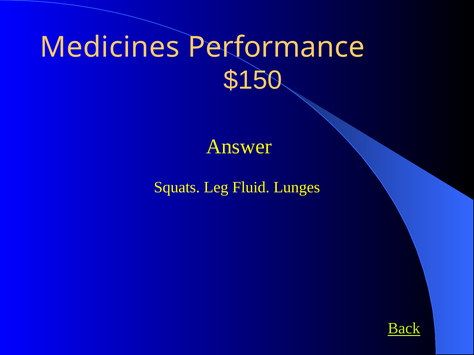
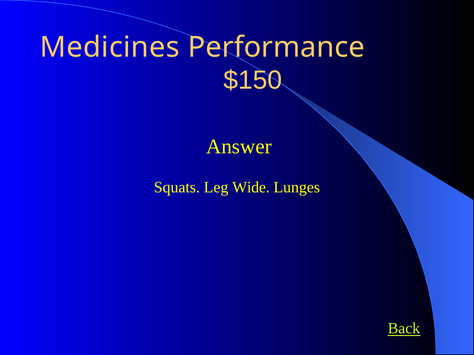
Fluid: Fluid -> Wide
